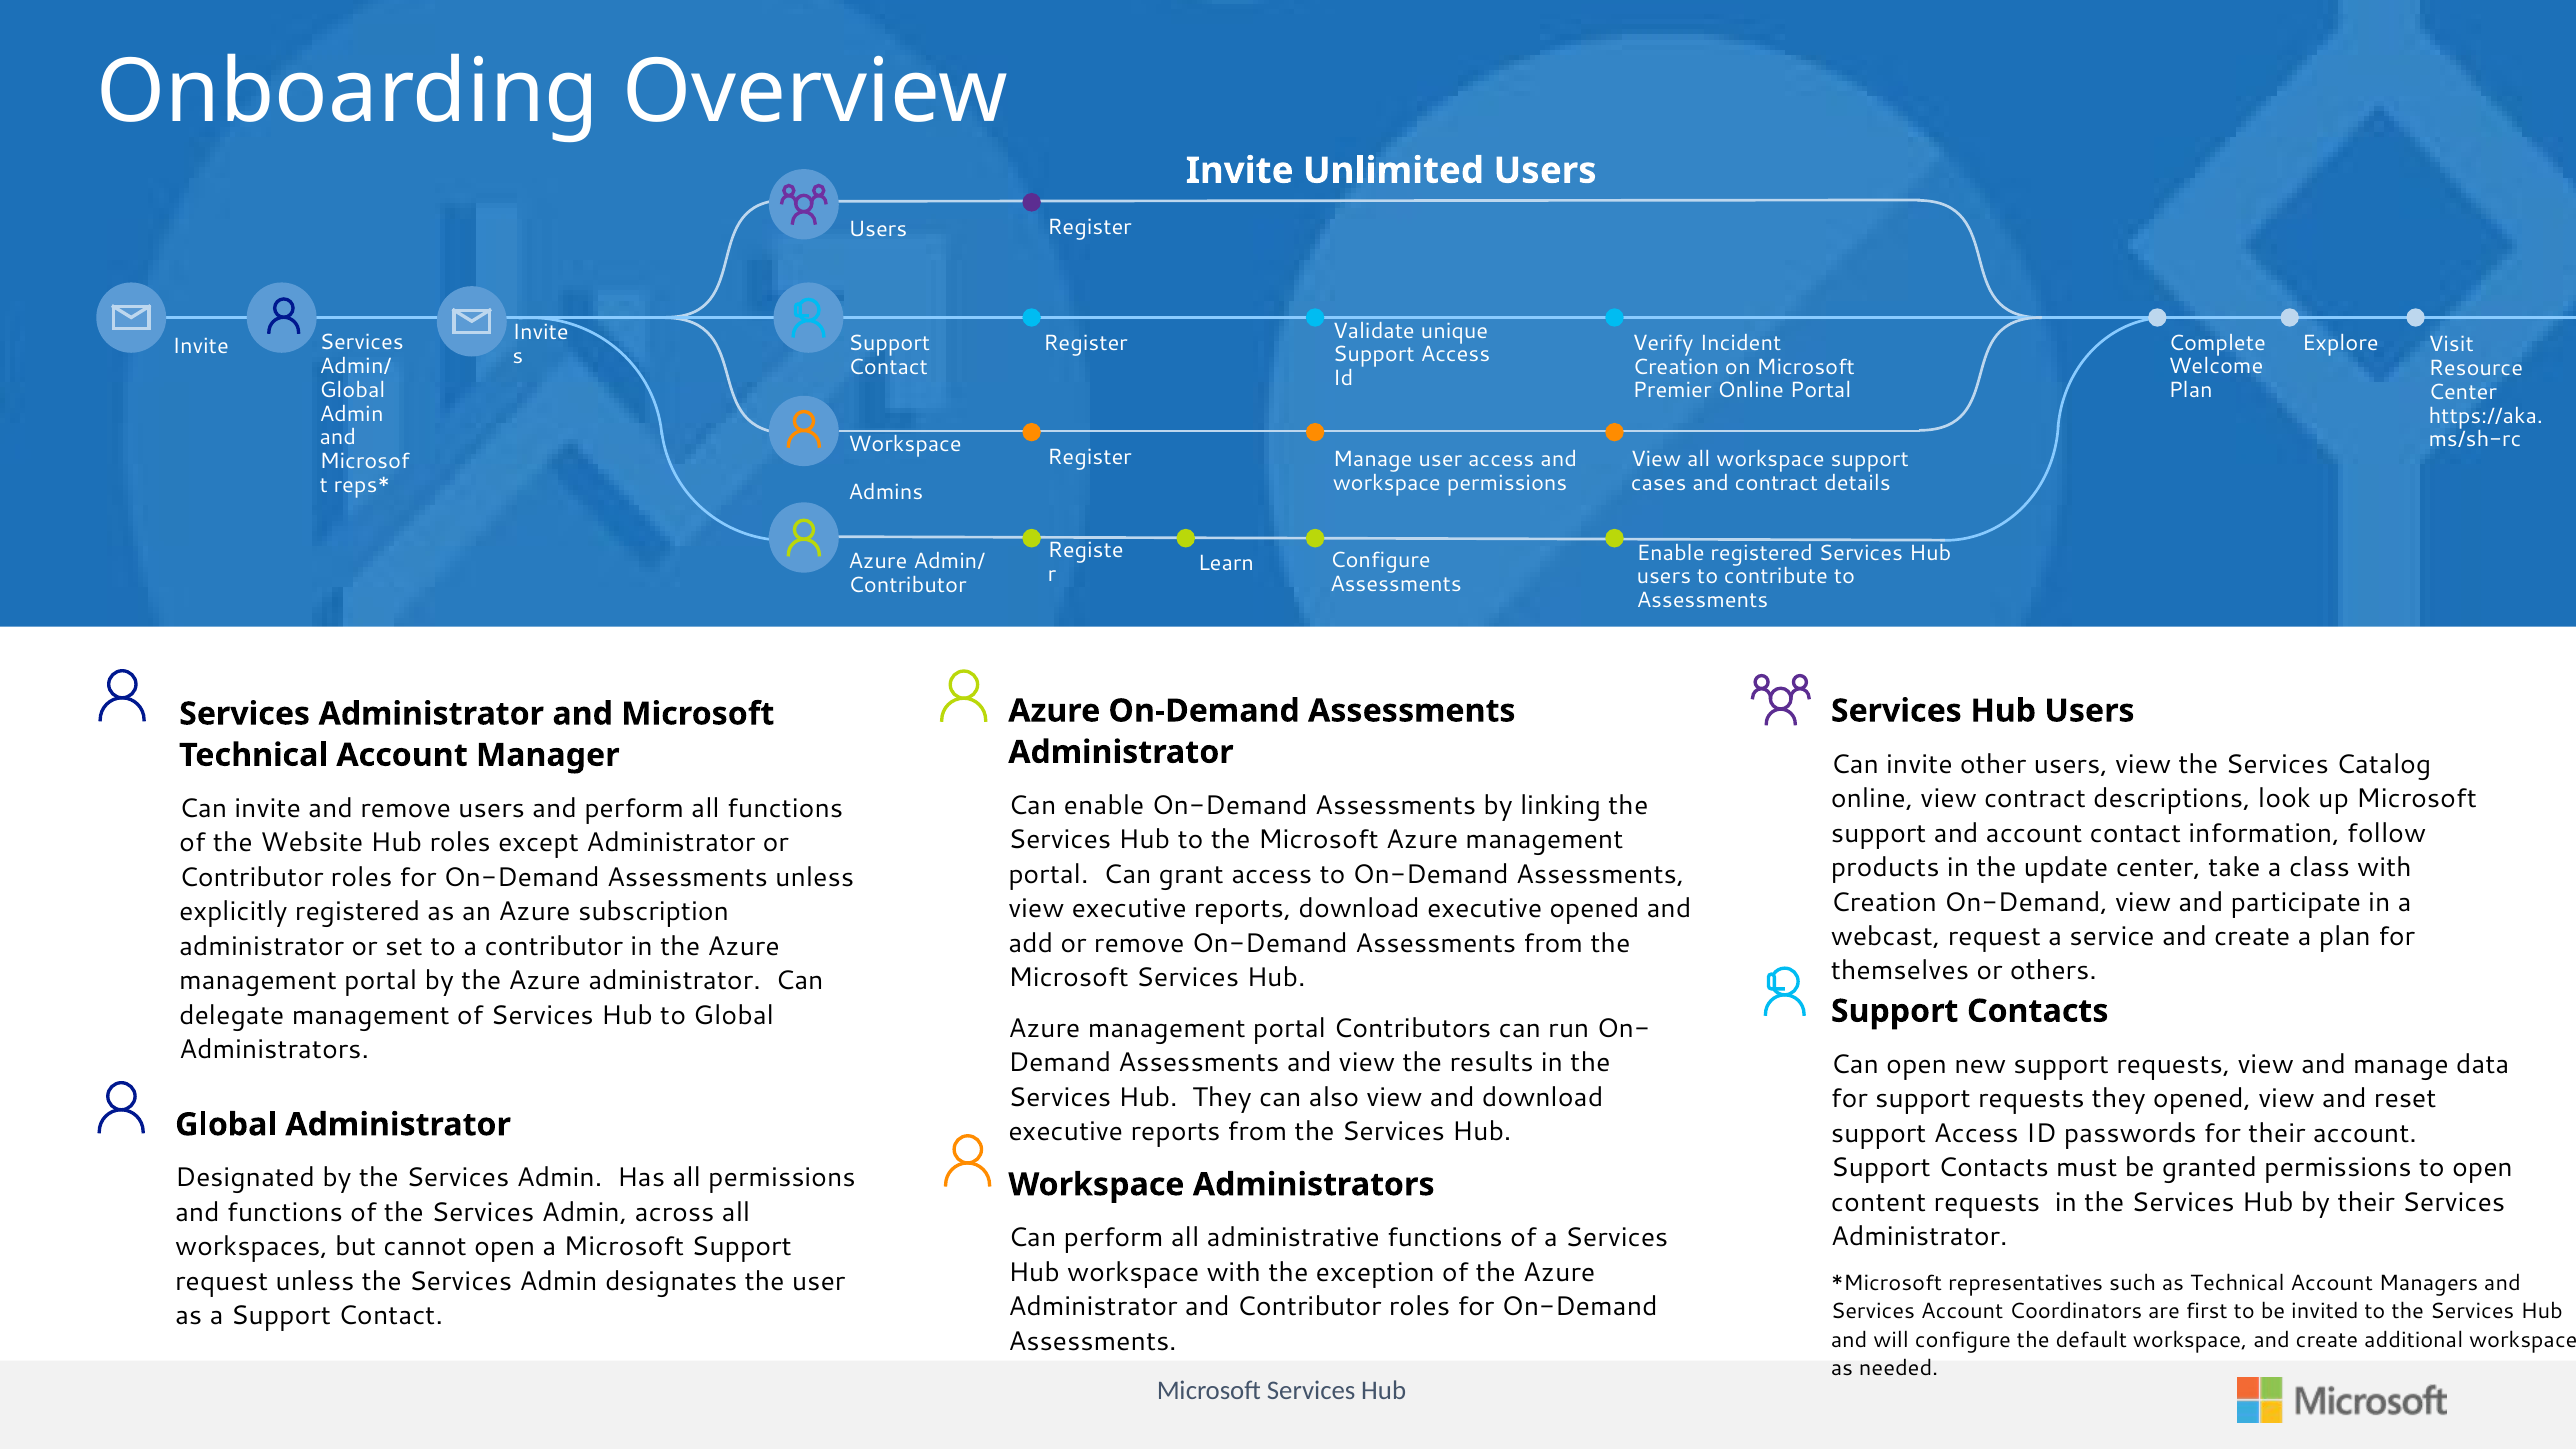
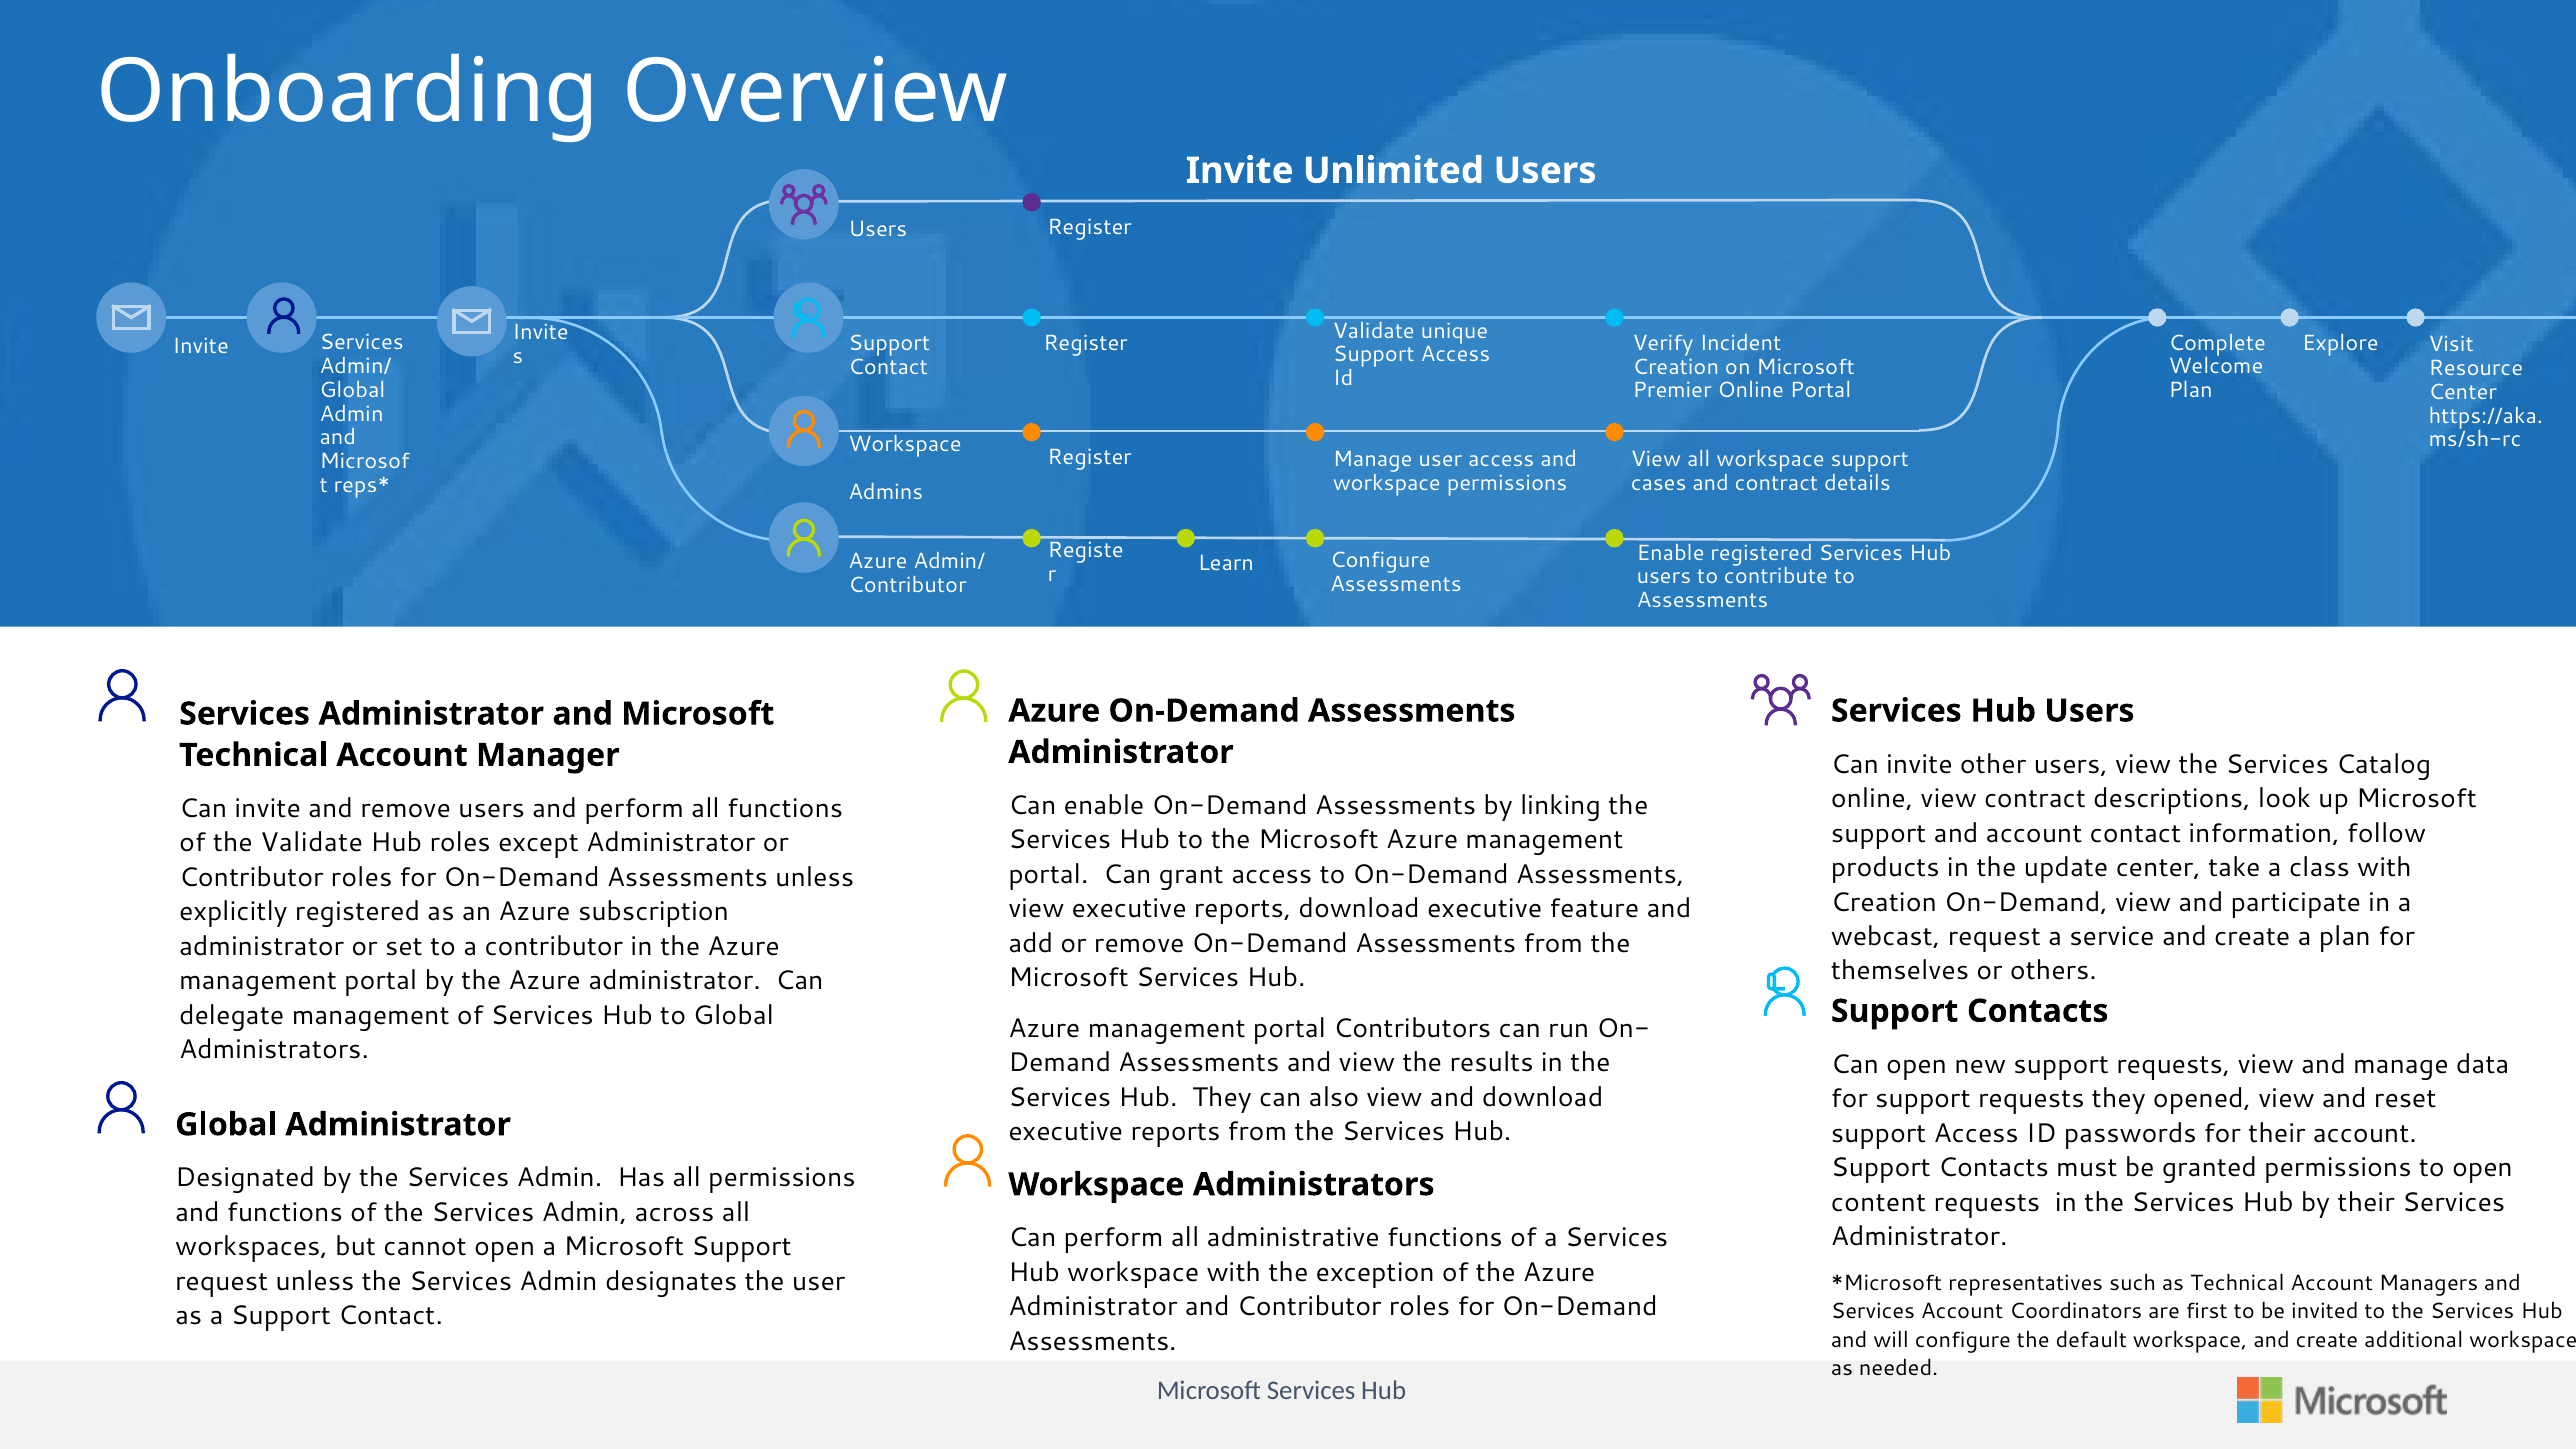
the Website: Website -> Validate
executive opened: opened -> feature
